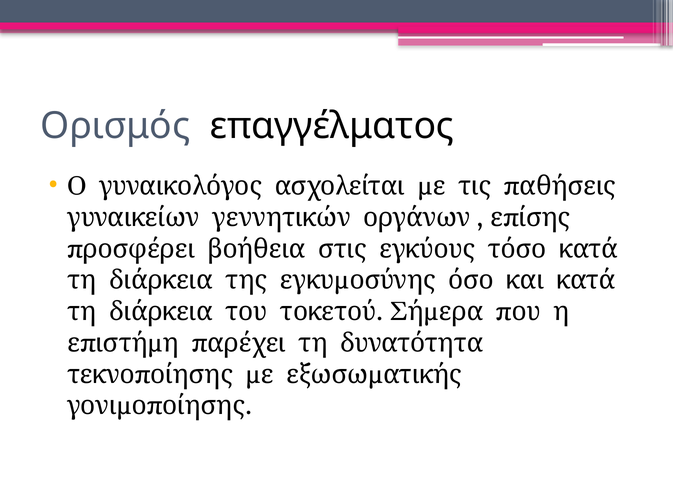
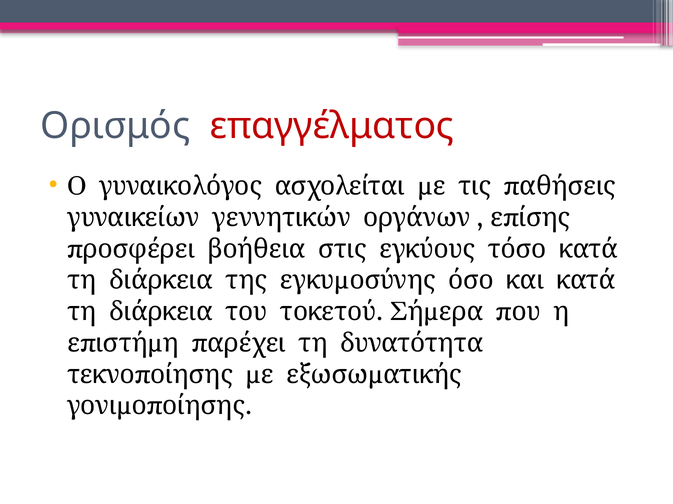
επαγγέλματος colour: black -> red
